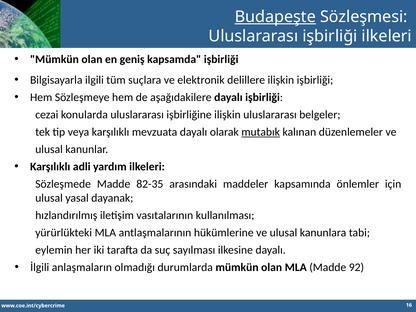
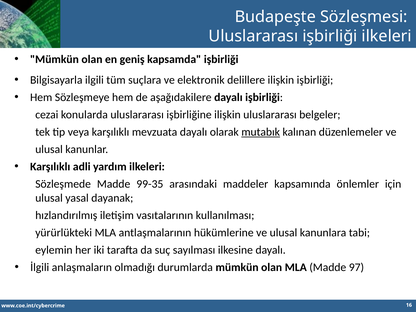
Budapeşte underline: present -> none
82-35: 82-35 -> 99-35
92: 92 -> 97
